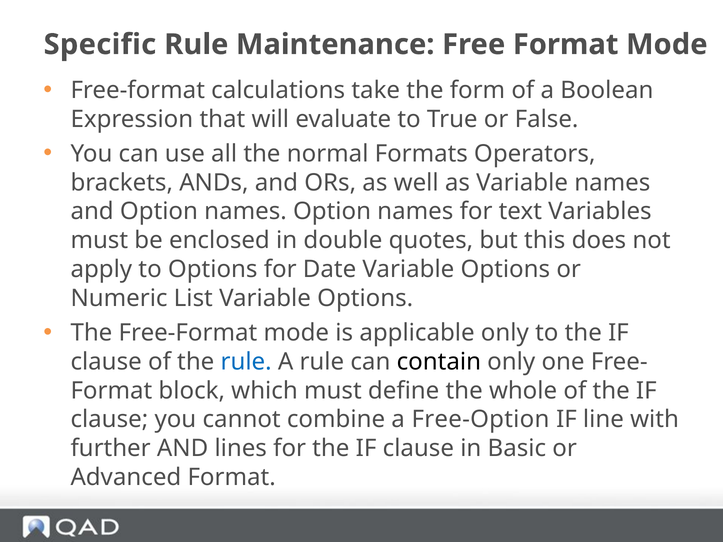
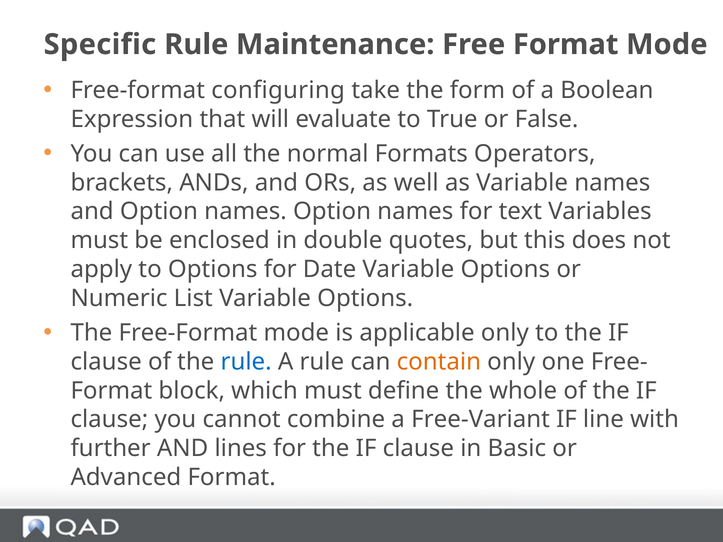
calculations: calculations -> configuring
contain colour: black -> orange
Free-Option: Free-Option -> Free-Variant
